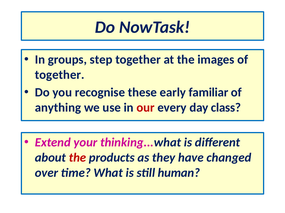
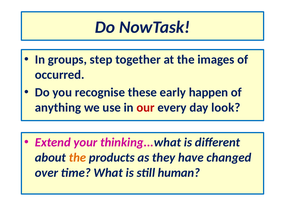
together at (60, 75): together -> occurred
familiar: familiar -> happen
class: class -> look
the at (77, 158) colour: red -> orange
